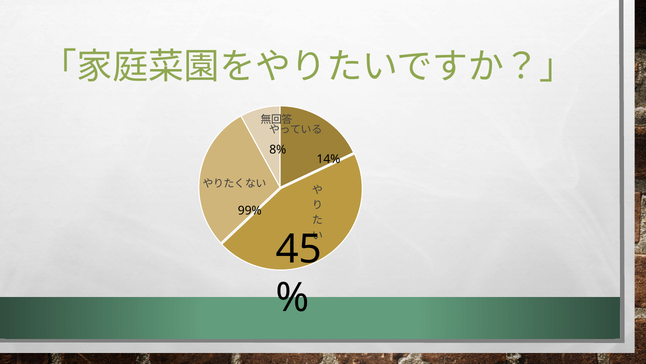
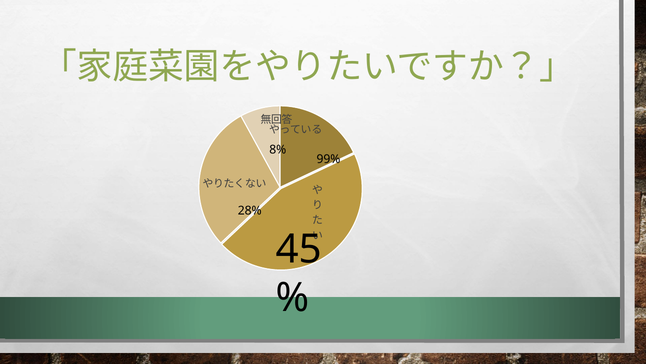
14%: 14% -> 99%
99%: 99% -> 28%
